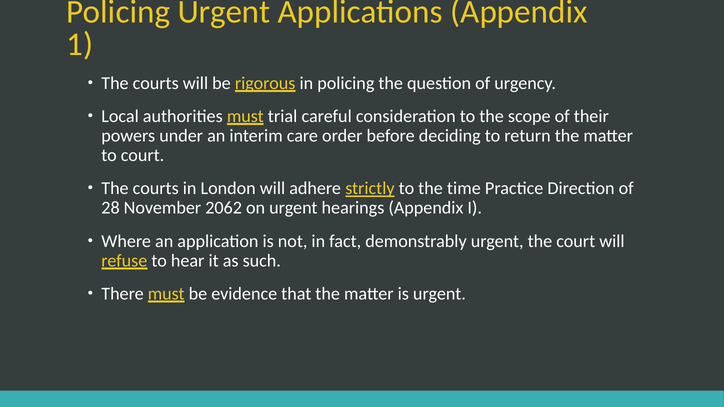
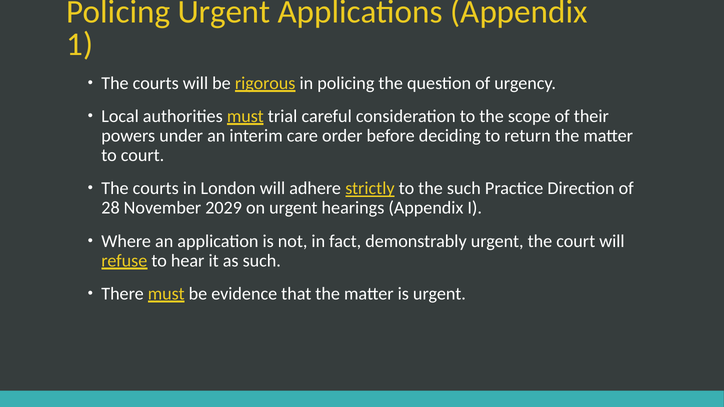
the time: time -> such
2062: 2062 -> 2029
